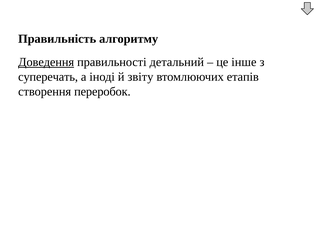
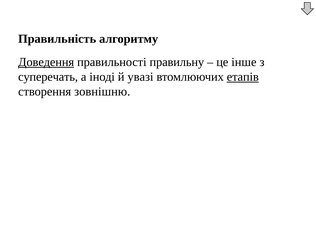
детальний: детальний -> правильну
звіту: звіту -> увазі
етапів underline: none -> present
переробок: переробок -> зовнішню
